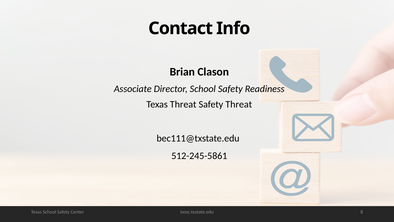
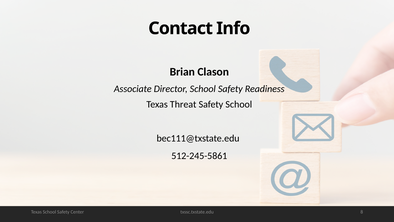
Safety Threat: Threat -> School
